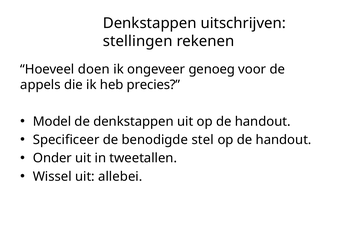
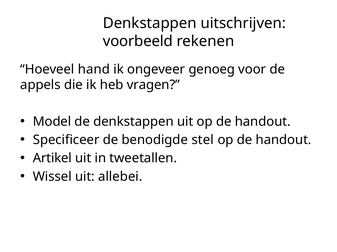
stellingen: stellingen -> voorbeeld
doen: doen -> hand
precies: precies -> vragen
Onder: Onder -> Artikel
